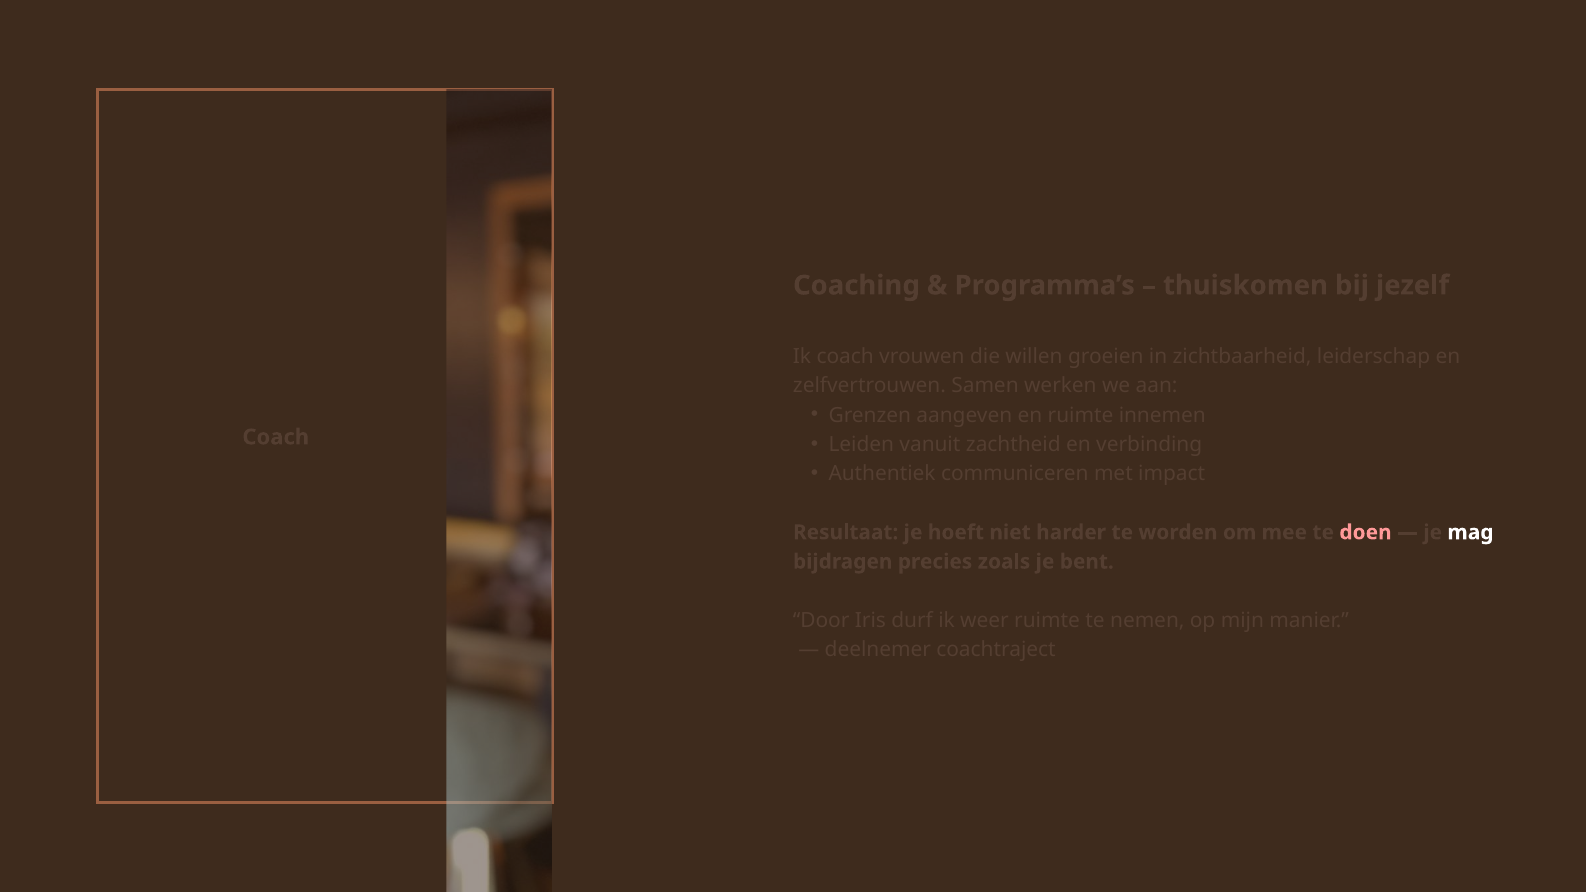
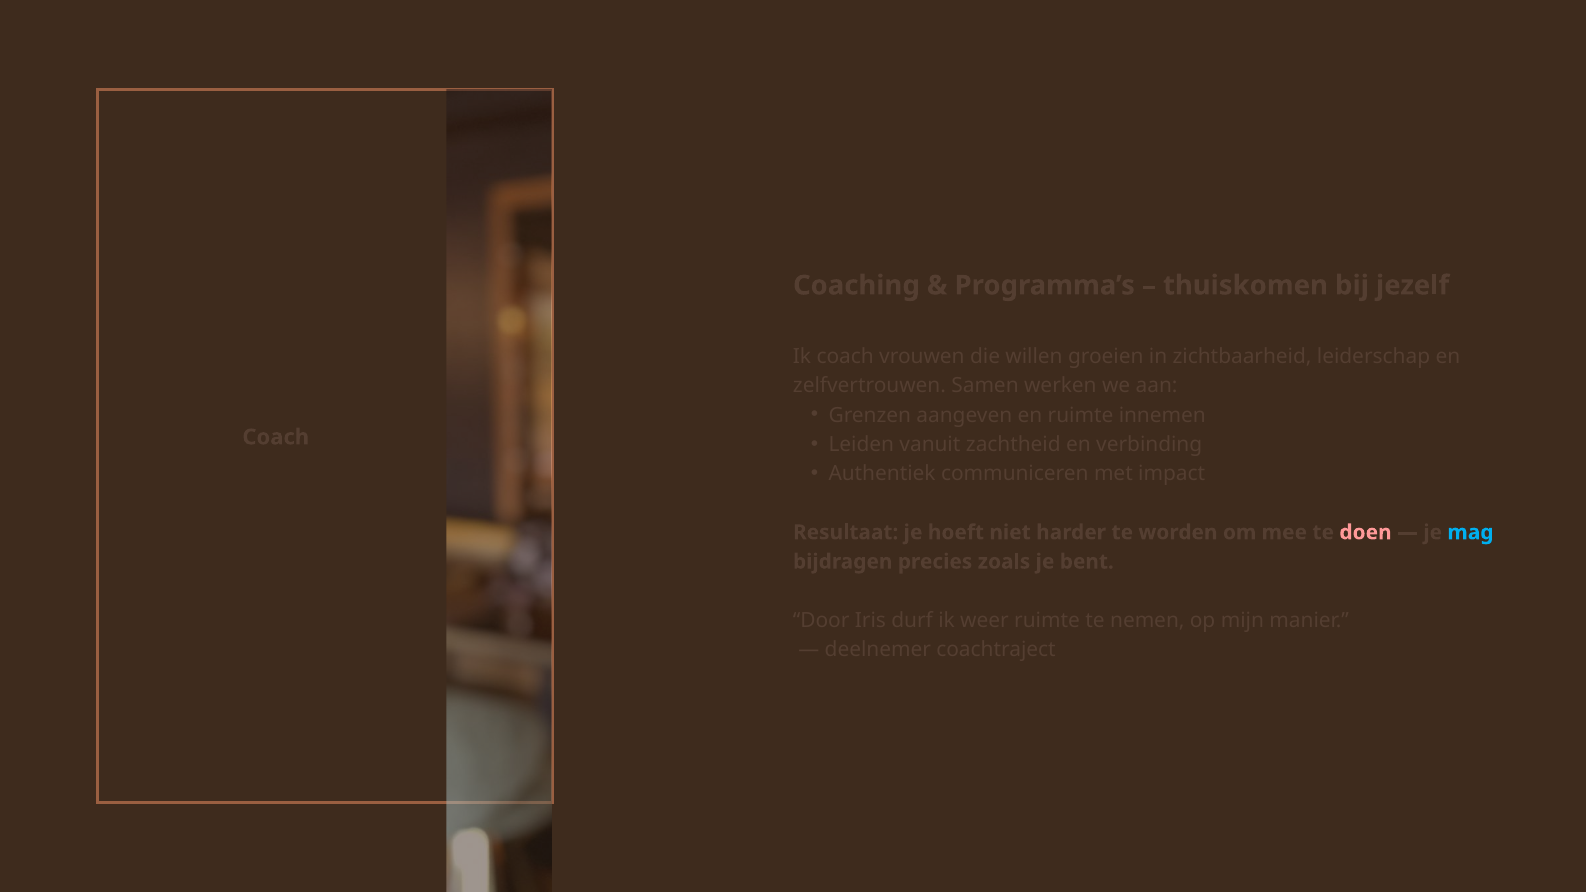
mag colour: white -> light blue
